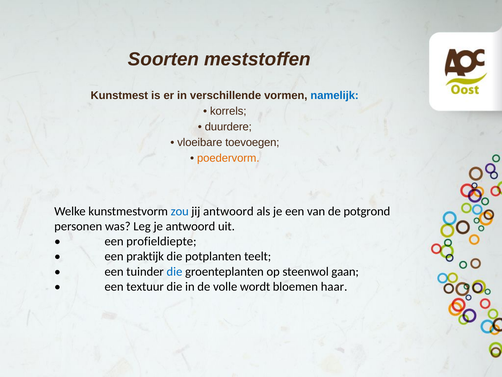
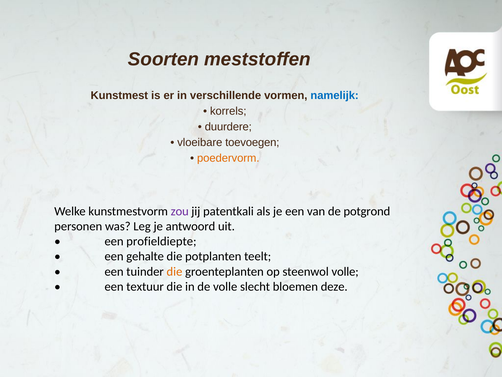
zou colour: blue -> purple
jij antwoord: antwoord -> patentkali
praktijk: praktijk -> gehalte
die at (174, 271) colour: blue -> orange
steenwol gaan: gaan -> volle
wordt: wordt -> slecht
haar: haar -> deze
